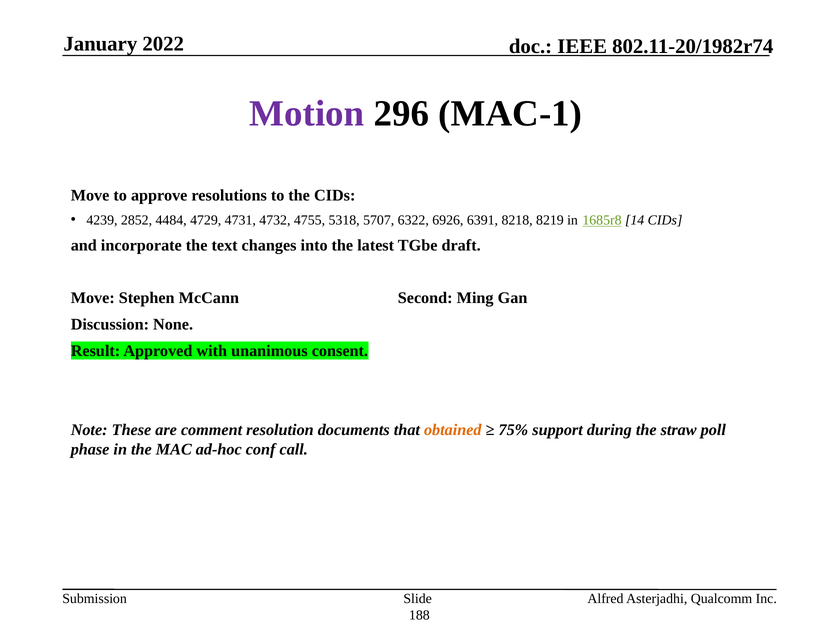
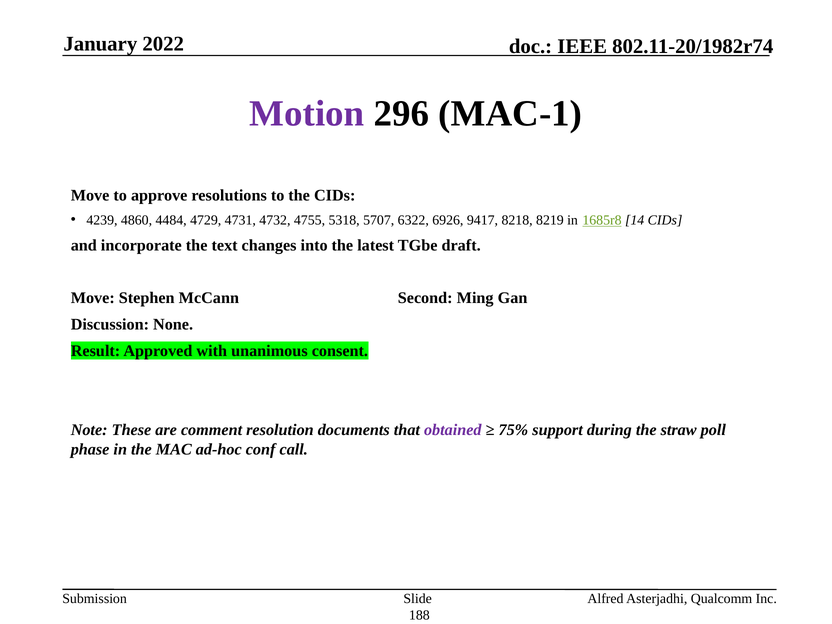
2852: 2852 -> 4860
6391: 6391 -> 9417
obtained colour: orange -> purple
